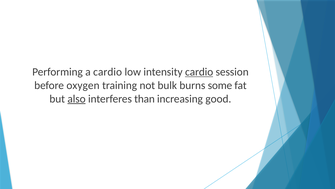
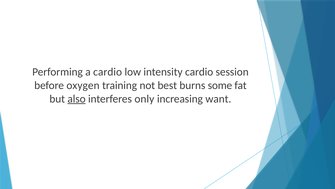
cardio at (199, 72) underline: present -> none
bulk: bulk -> best
than: than -> only
good: good -> want
